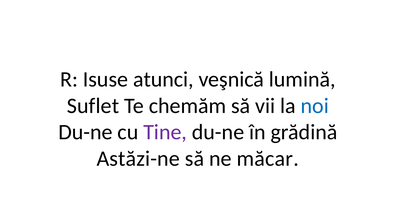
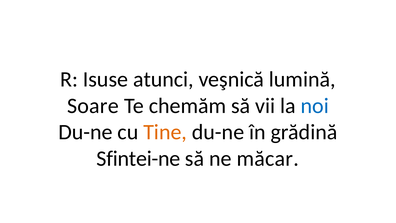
Suflet: Suflet -> Soare
Tine colour: purple -> orange
Astăzi-ne: Astăzi-ne -> Sfintei-ne
